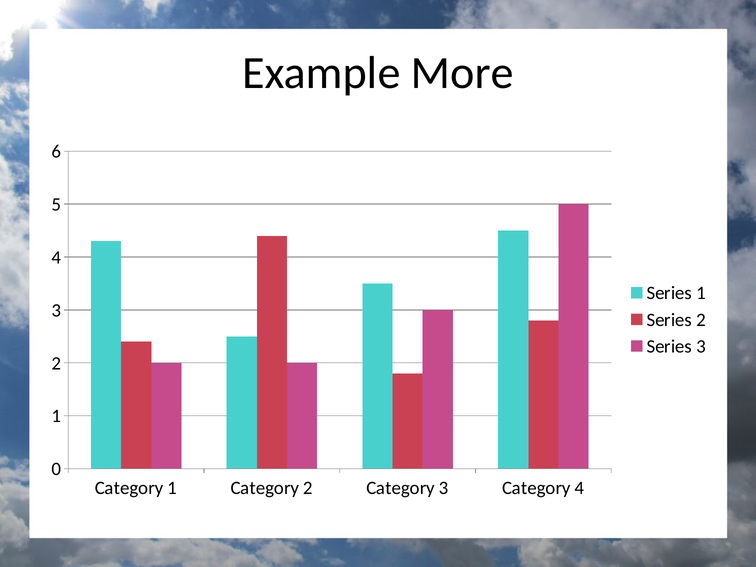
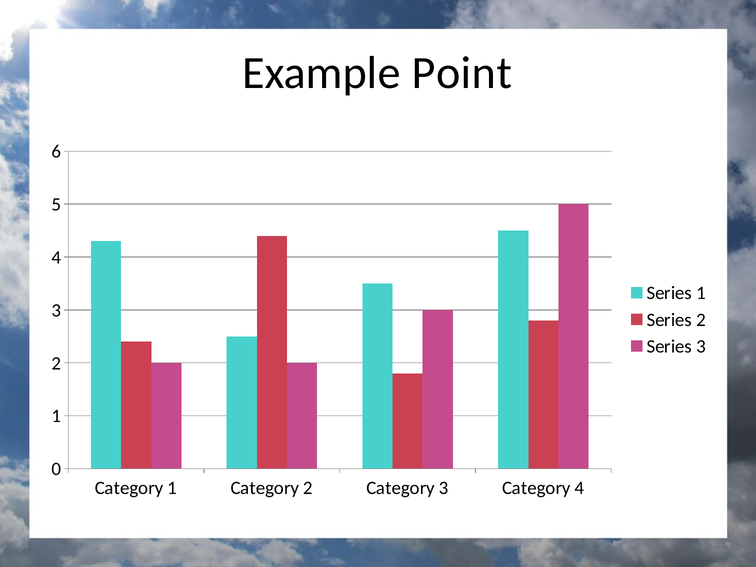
More: More -> Point
